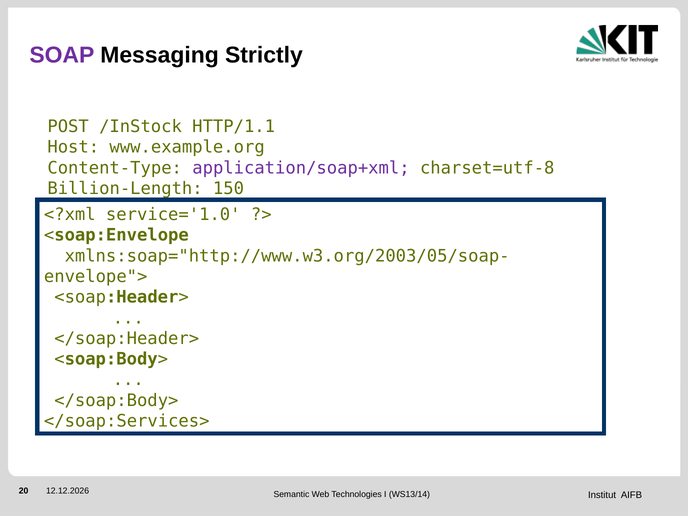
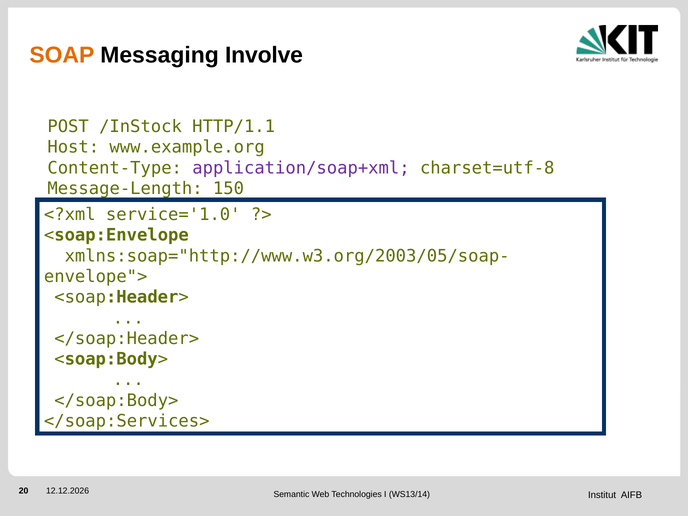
SOAP colour: purple -> orange
Strictly: Strictly -> Involve
Billion-Length: Billion-Length -> Message-Length
